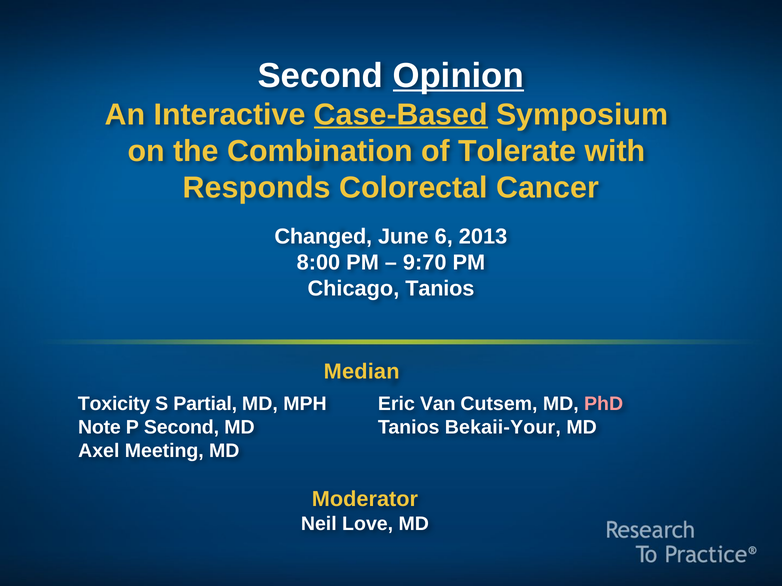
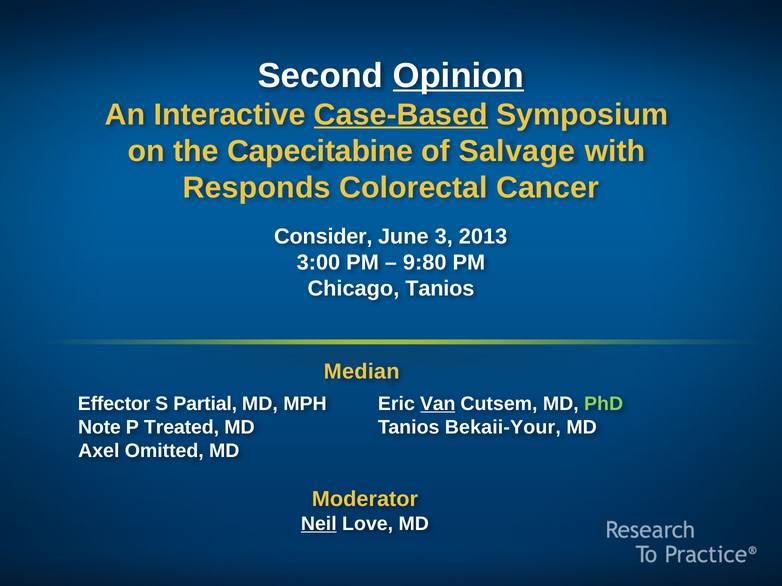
Combination: Combination -> Capecitabine
Tolerate: Tolerate -> Salvage
Changed: Changed -> Consider
6: 6 -> 3
8:00: 8:00 -> 3:00
9:70: 9:70 -> 9:80
Toxicity: Toxicity -> Effector
Van underline: none -> present
PhD colour: pink -> light green
P Second: Second -> Treated
Meeting: Meeting -> Omitted
Neil underline: none -> present
